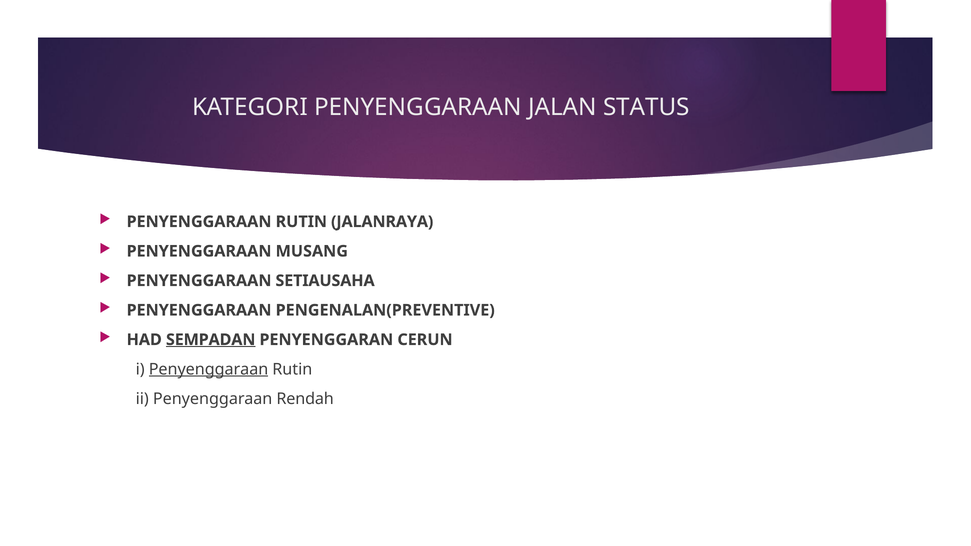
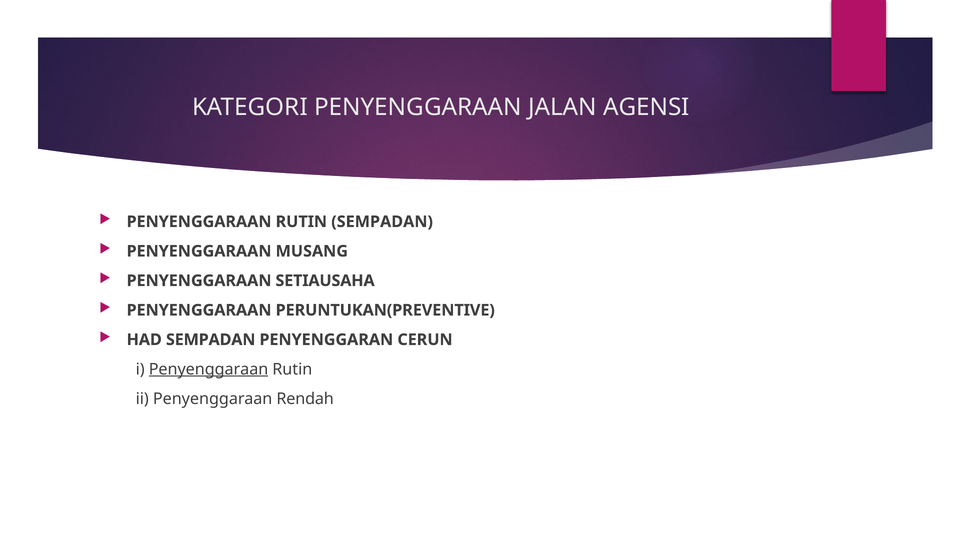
STATUS: STATUS -> AGENSI
RUTIN JALANRAYA: JALANRAYA -> SEMPADAN
PENGENALAN(PREVENTIVE: PENGENALAN(PREVENTIVE -> PERUNTUKAN(PREVENTIVE
SEMPADAN at (211, 340) underline: present -> none
